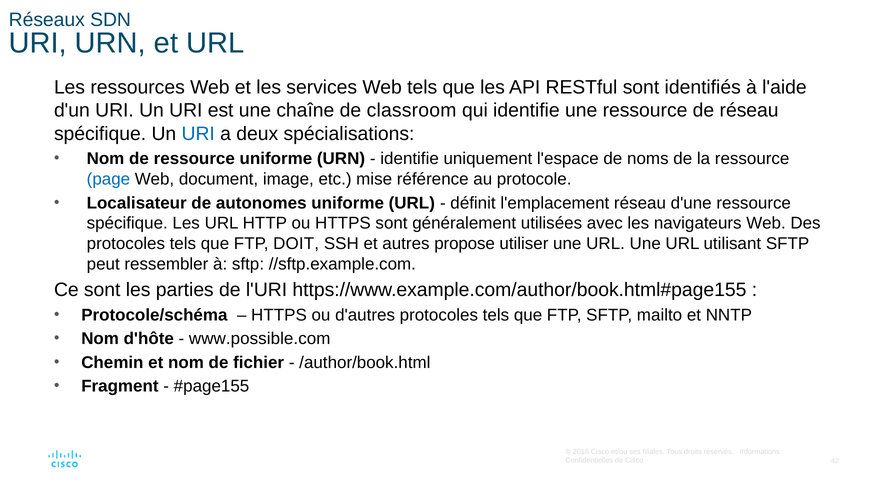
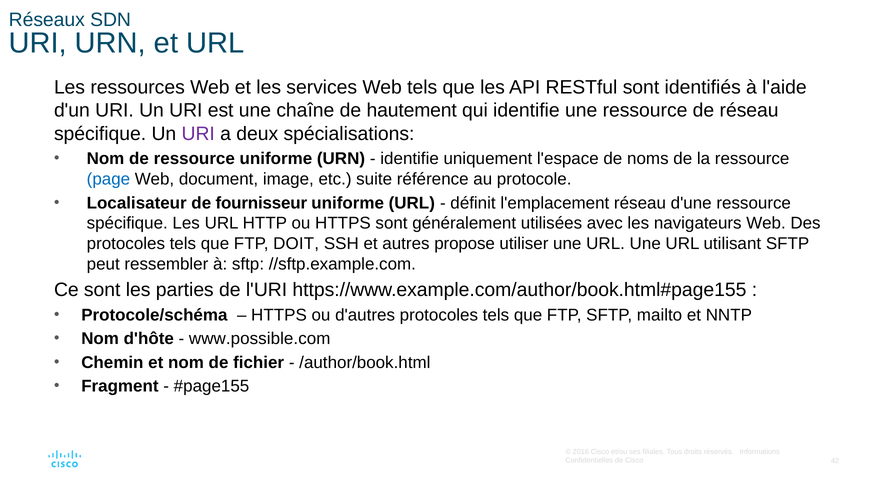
classroom: classroom -> hautement
URI at (198, 134) colour: blue -> purple
mise: mise -> suite
autonomes: autonomes -> fournisseur
